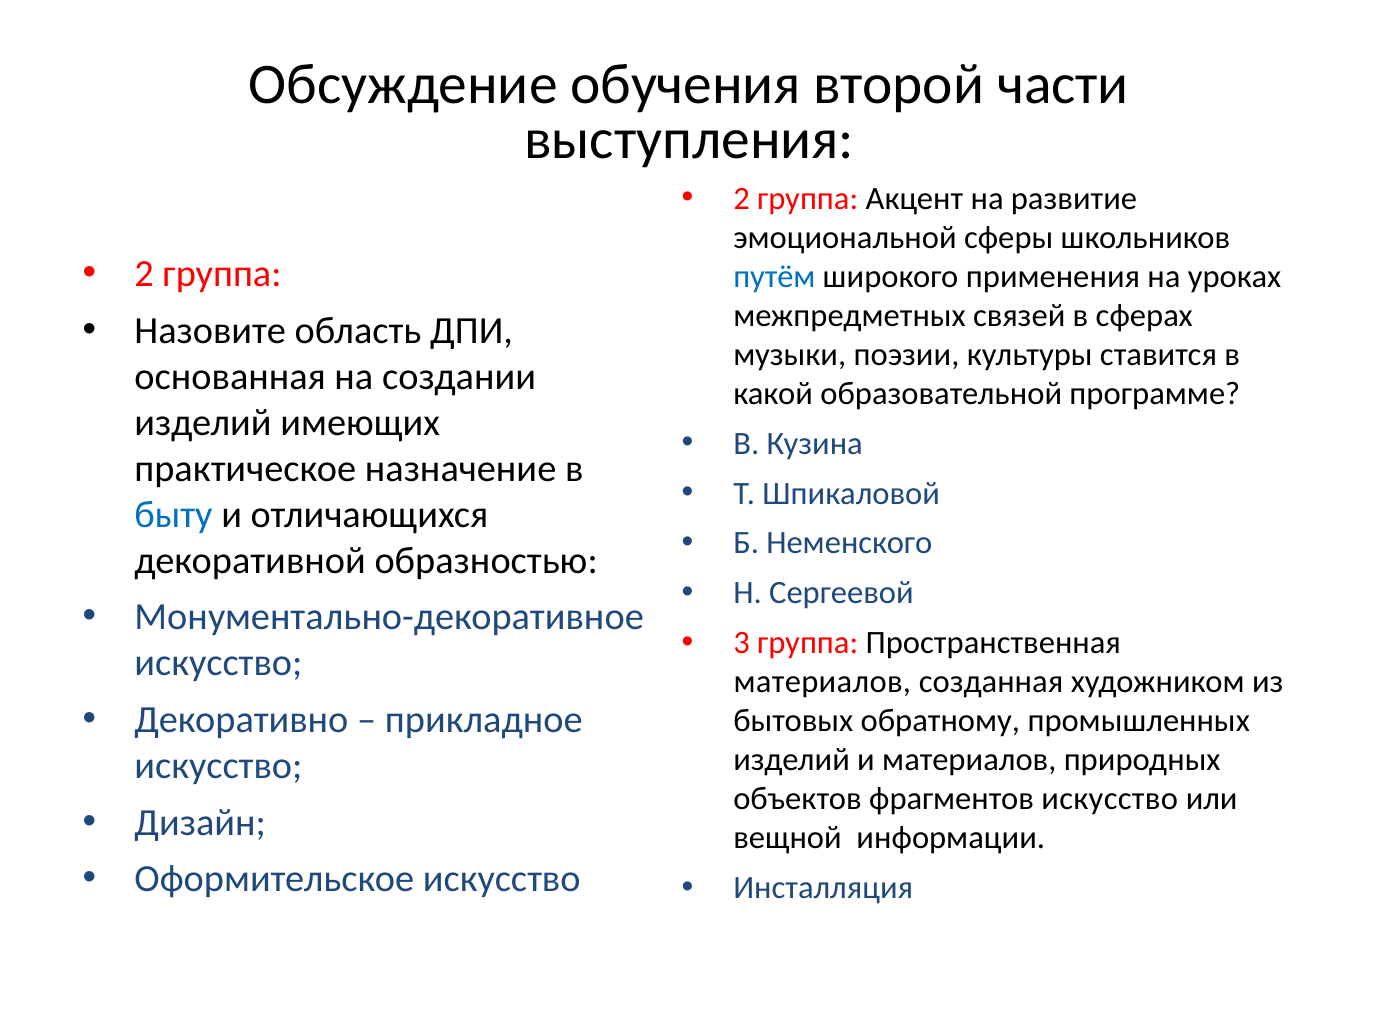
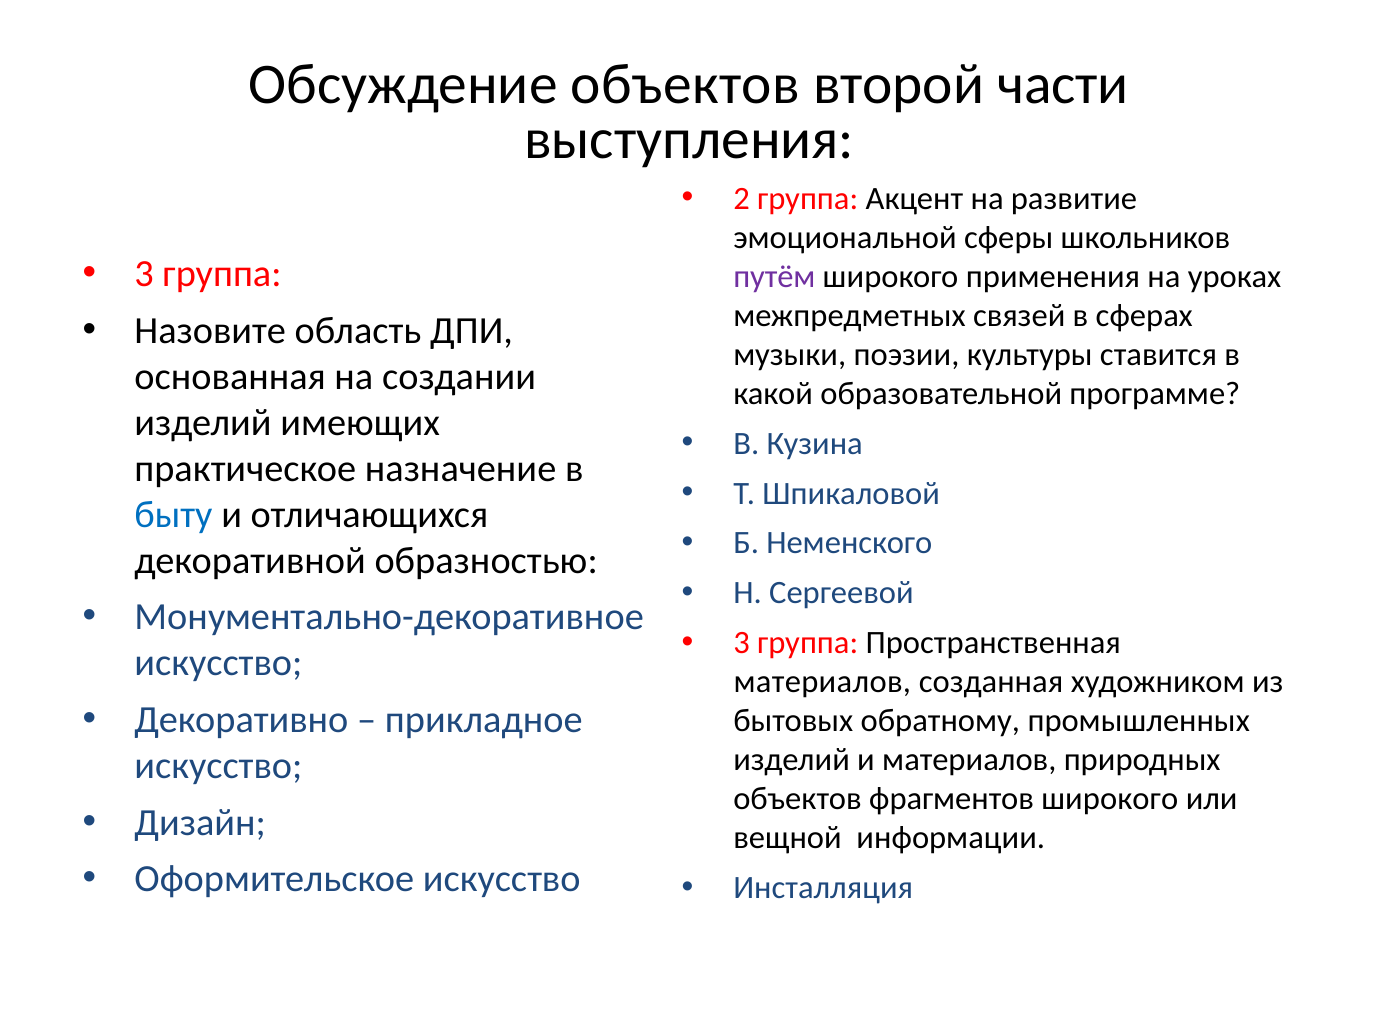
Обсуждение обучения: обучения -> объектов
2 at (144, 274): 2 -> 3
путём colour: blue -> purple
фрагментов искусство: искусство -> широкого
